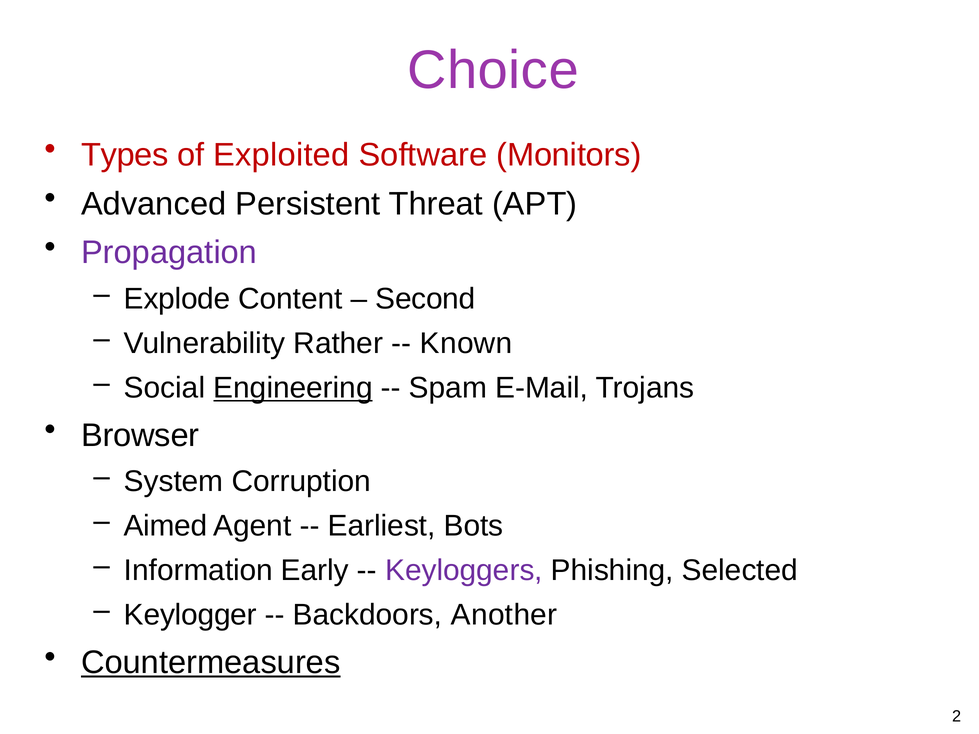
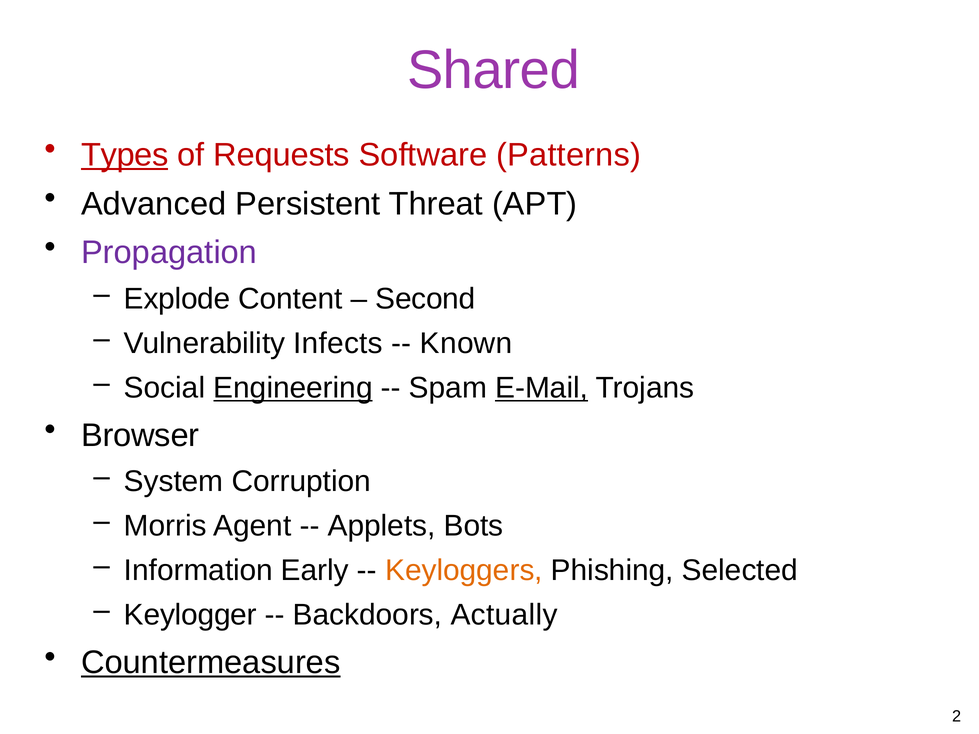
Choice: Choice -> Shared
Types underline: none -> present
Exploited: Exploited -> Requests
Monitors: Monitors -> Patterns
Rather: Rather -> Infects
E-Mail underline: none -> present
Aimed: Aimed -> Morris
Earliest: Earliest -> Applets
Keyloggers colour: purple -> orange
Another: Another -> Actually
